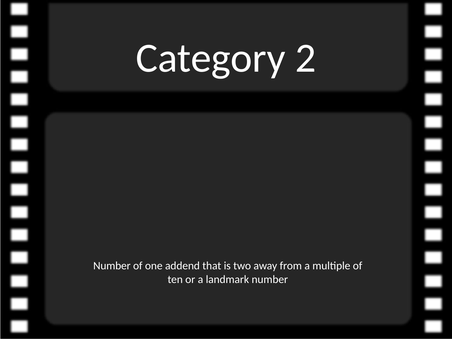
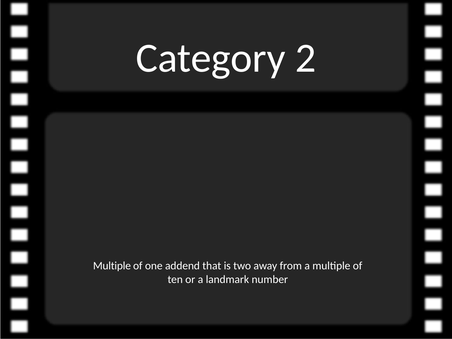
Number at (112, 266): Number -> Multiple
